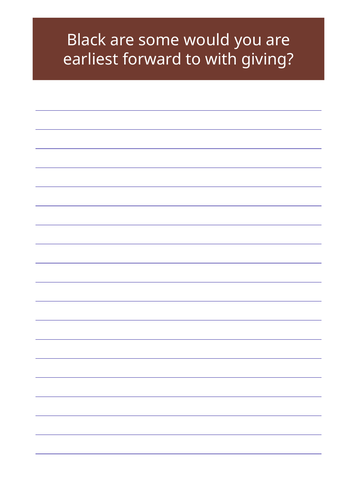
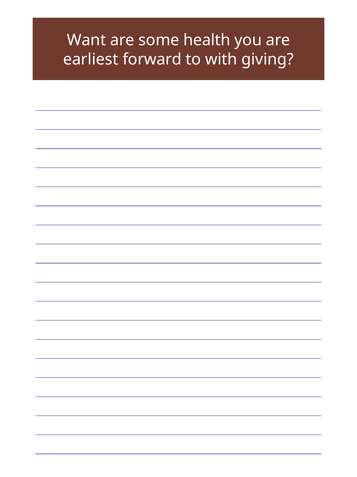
Black: Black -> Want
would: would -> health
